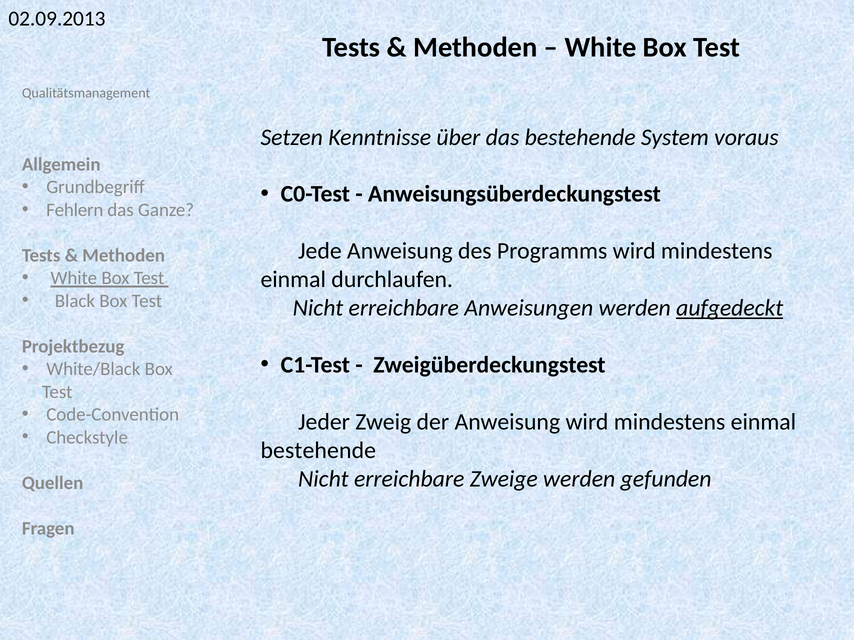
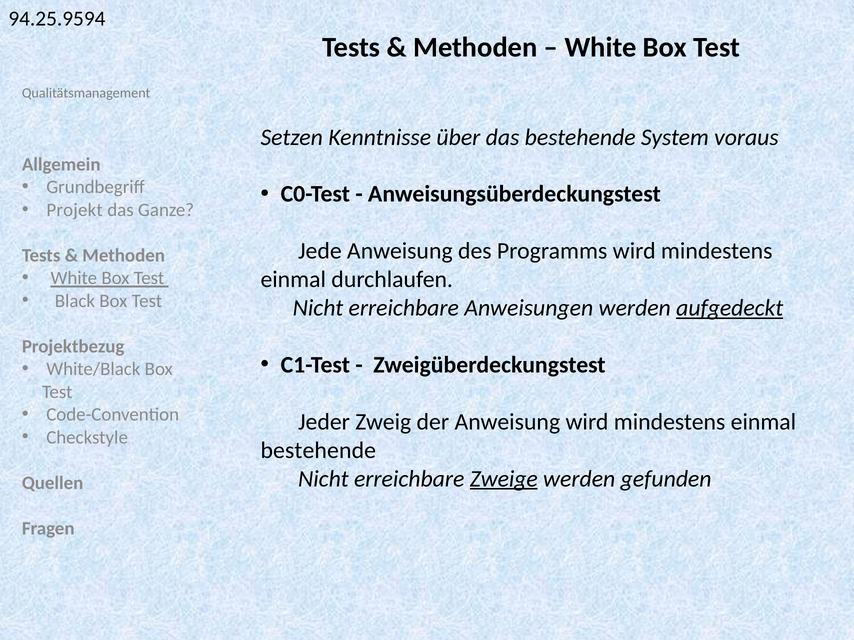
02.09.2013: 02.09.2013 -> 94.25.9594
Fehlern: Fehlern -> Projekt
Zweige underline: none -> present
